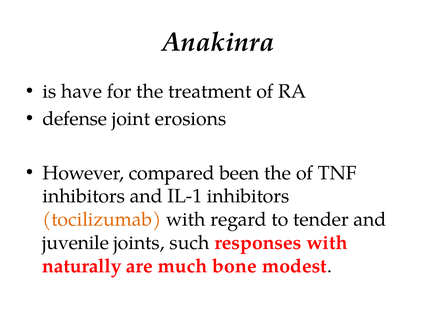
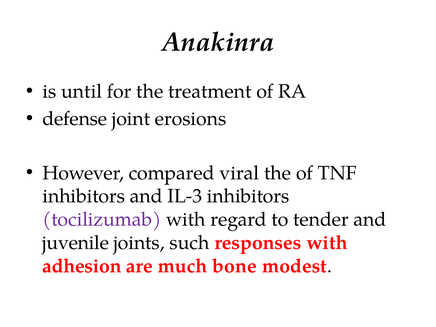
have: have -> until
been: been -> viral
IL-1: IL-1 -> IL-3
tocilizumab colour: orange -> purple
naturally: naturally -> adhesion
